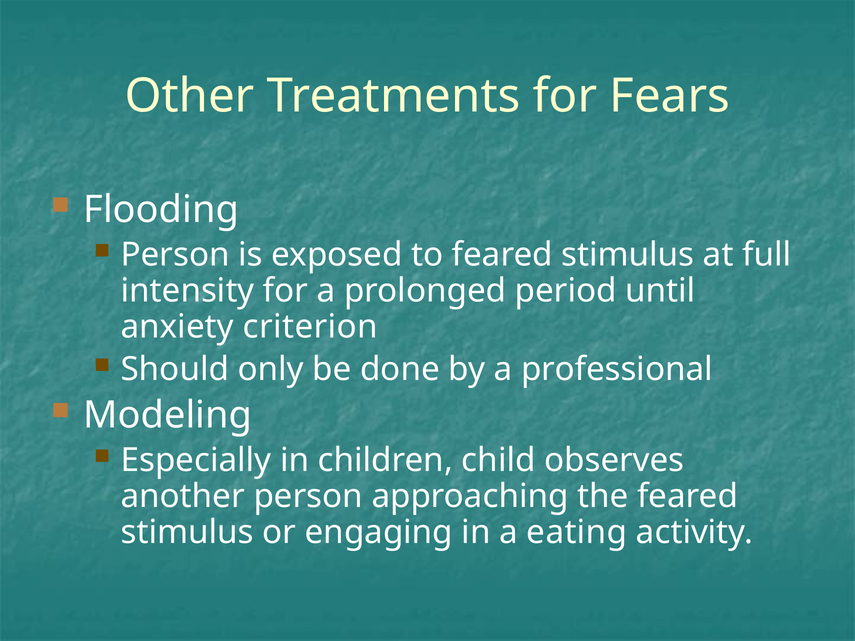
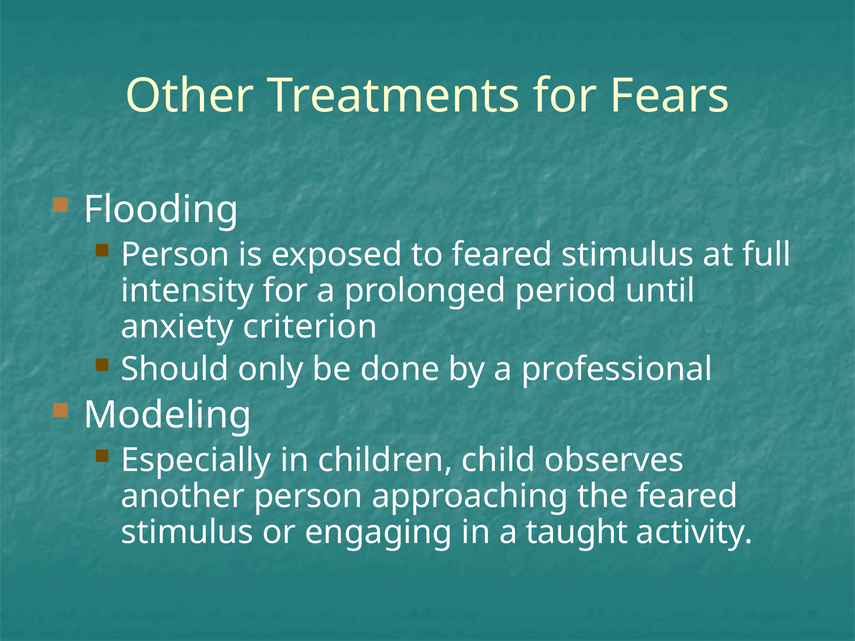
eating: eating -> taught
